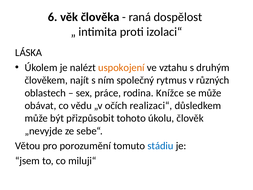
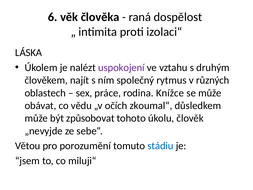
uspokojení colour: orange -> purple
realizaci“: realizaci“ -> zkoumal“
přizpůsobit: přizpůsobit -> způsobovat
